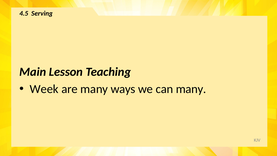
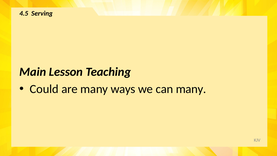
Week: Week -> Could
